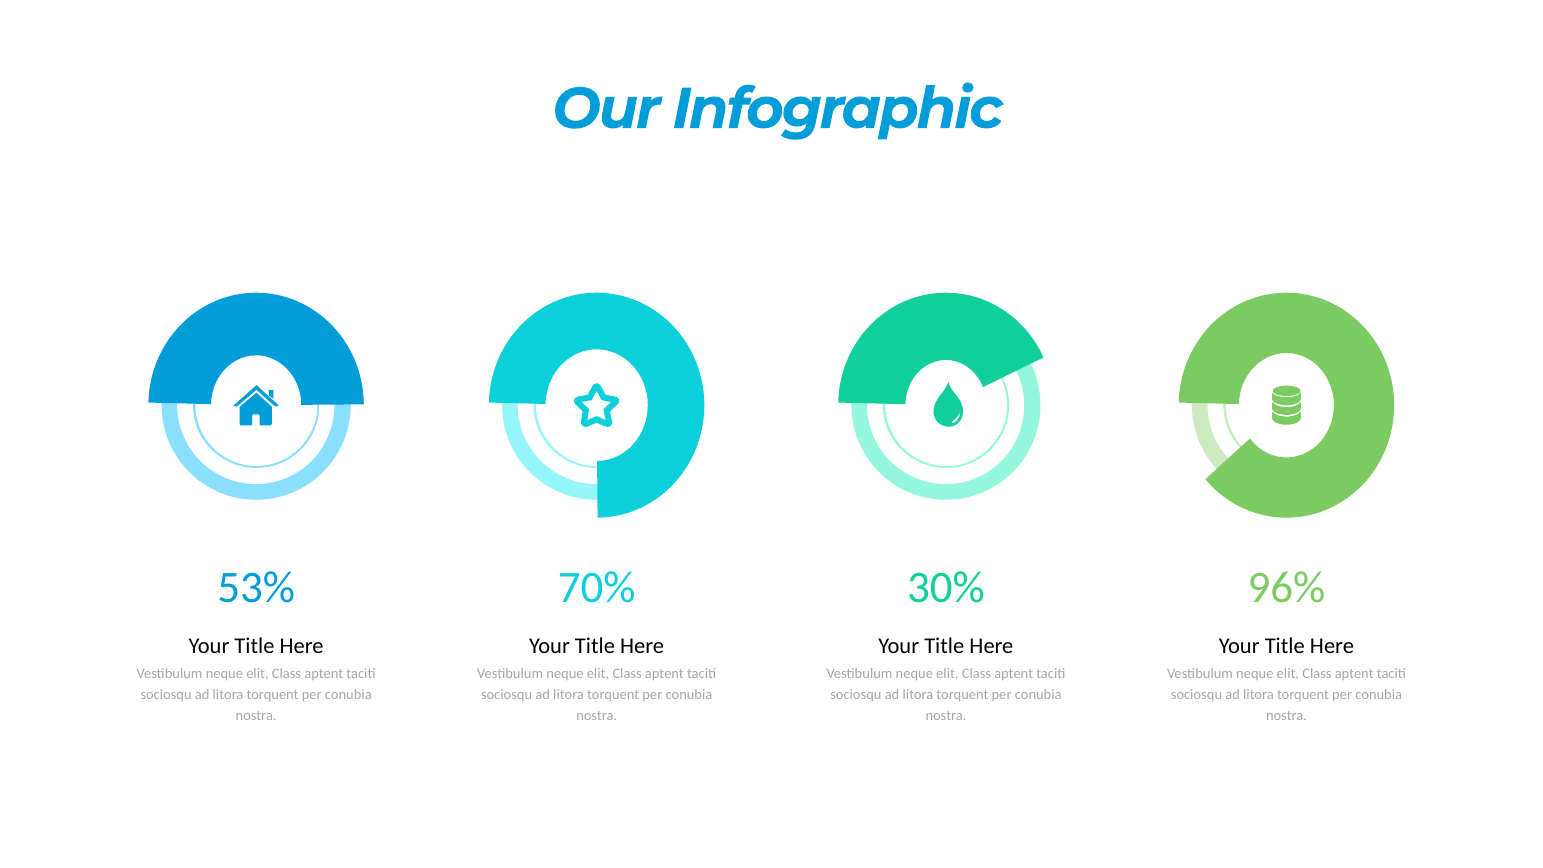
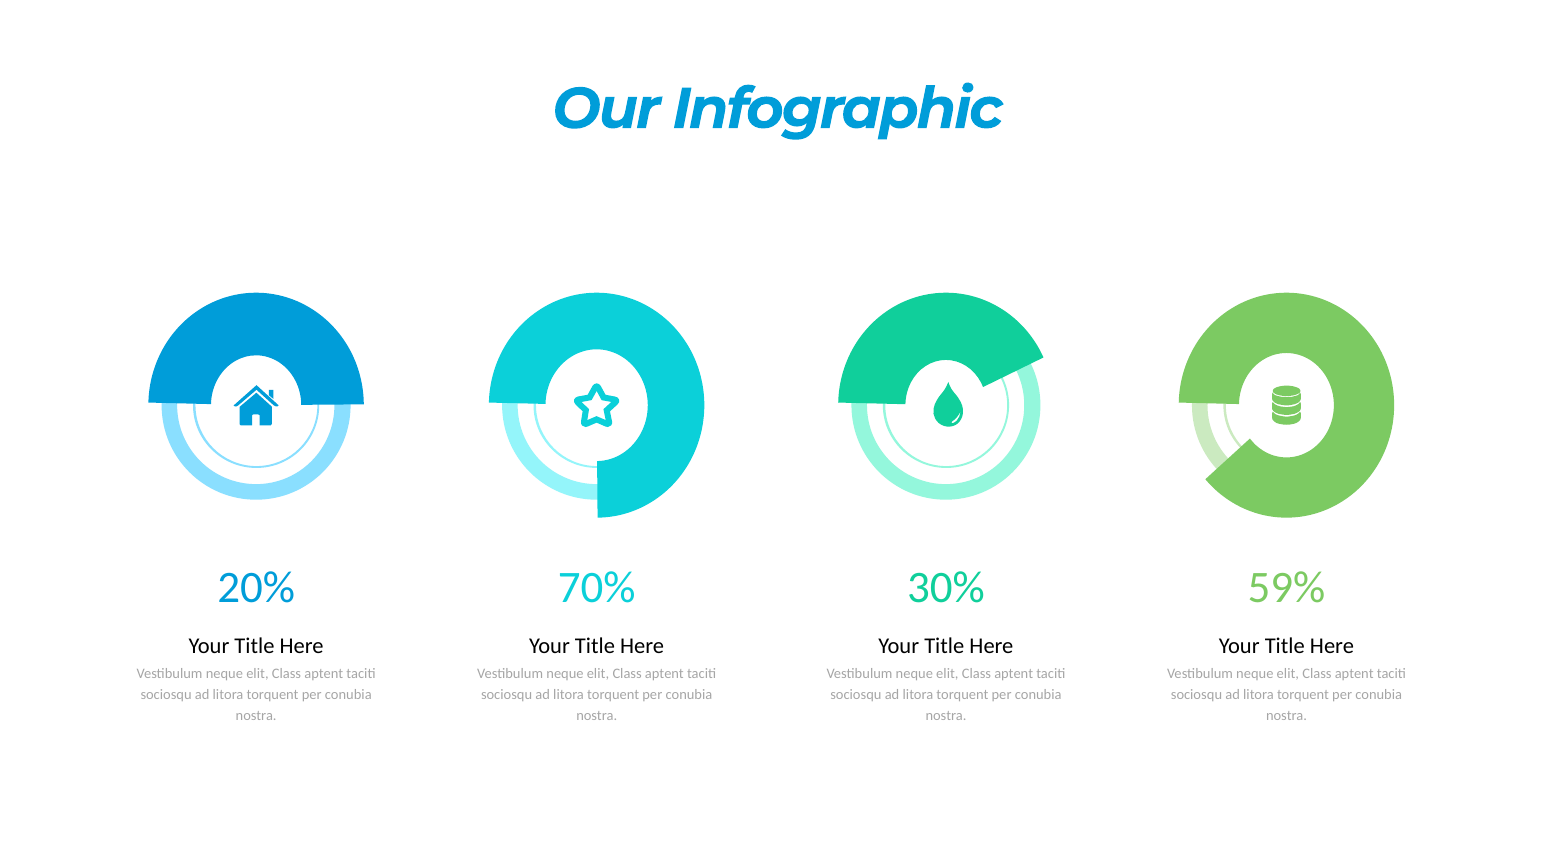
53%: 53% -> 20%
96%: 96% -> 59%
